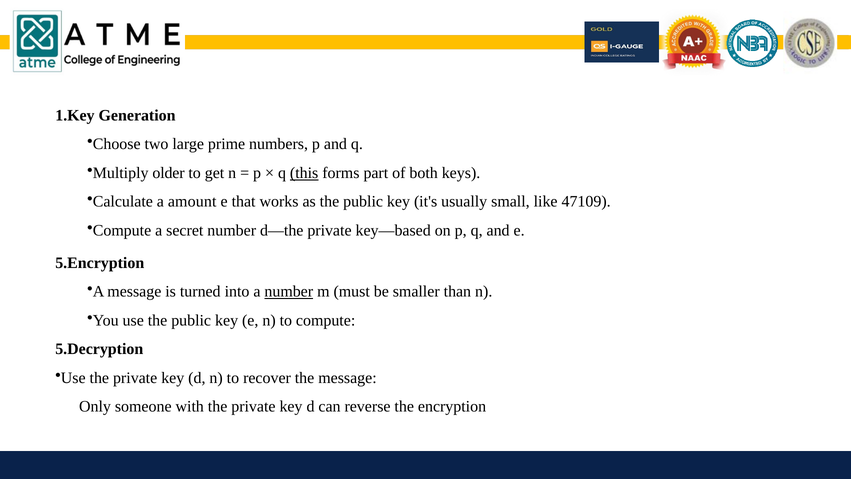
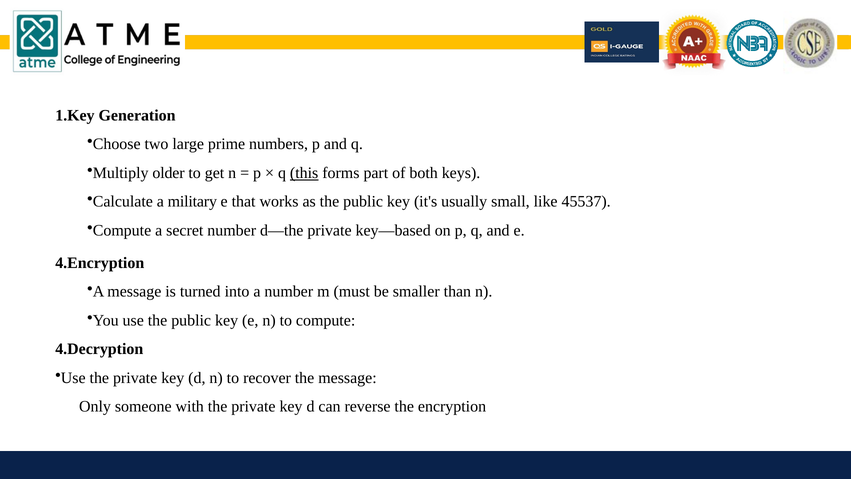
amount: amount -> military
47109: 47109 -> 45537
5.Encryption: 5.Encryption -> 4.Encryption
number at (289, 291) underline: present -> none
5.Decryption: 5.Decryption -> 4.Decryption
